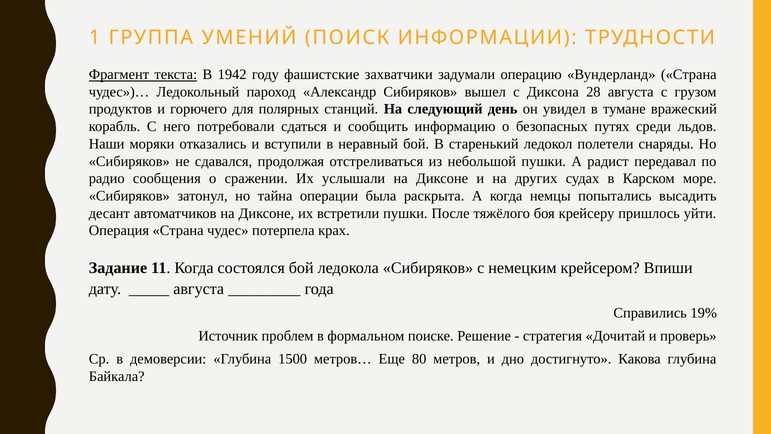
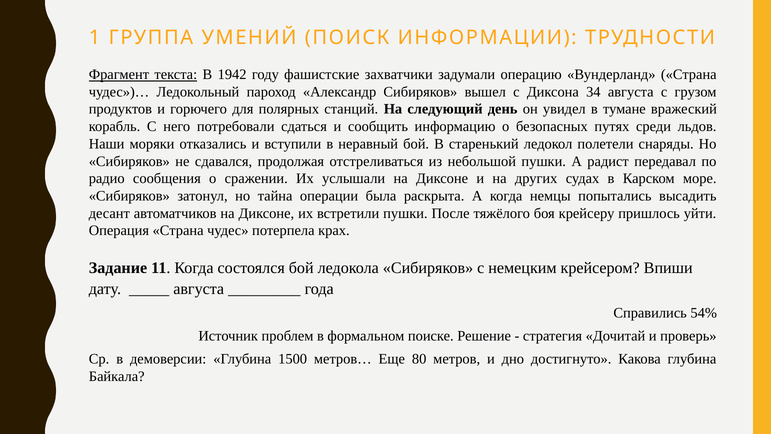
28: 28 -> 34
19%: 19% -> 54%
